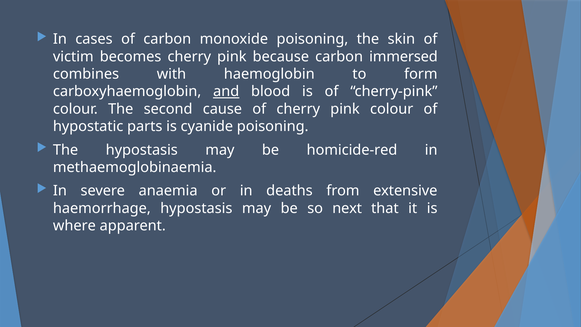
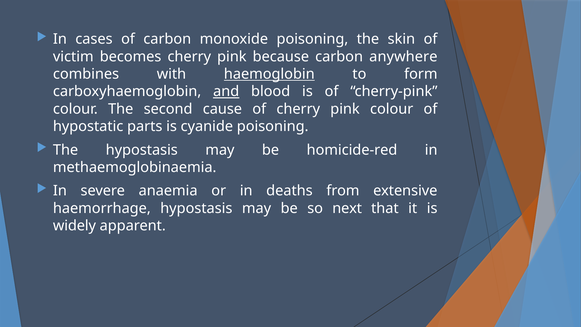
immersed: immersed -> anywhere
haemoglobin underline: none -> present
where: where -> widely
